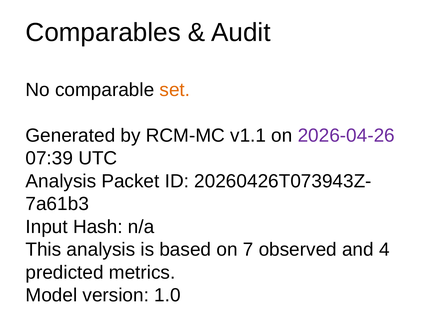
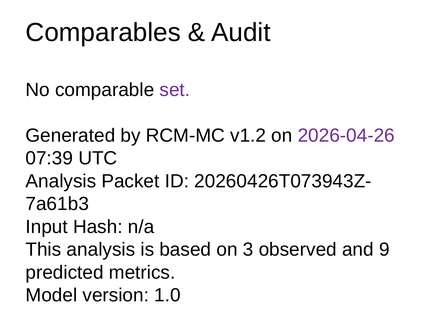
set colour: orange -> purple
v1.1: v1.1 -> v1.2
7: 7 -> 3
4: 4 -> 9
